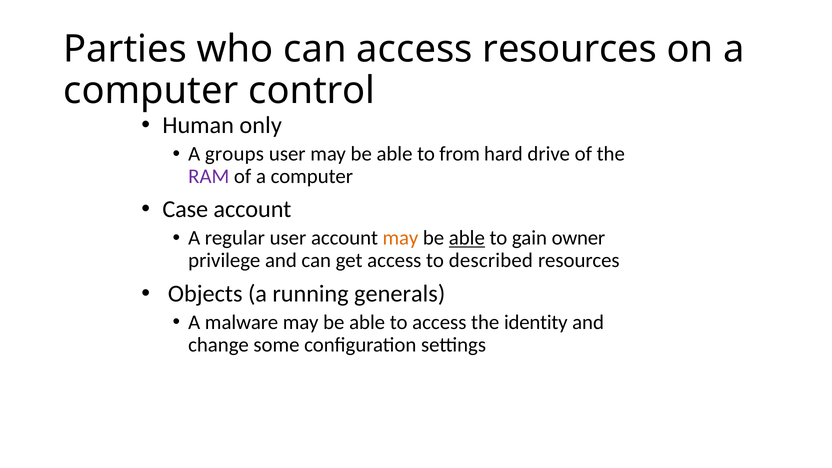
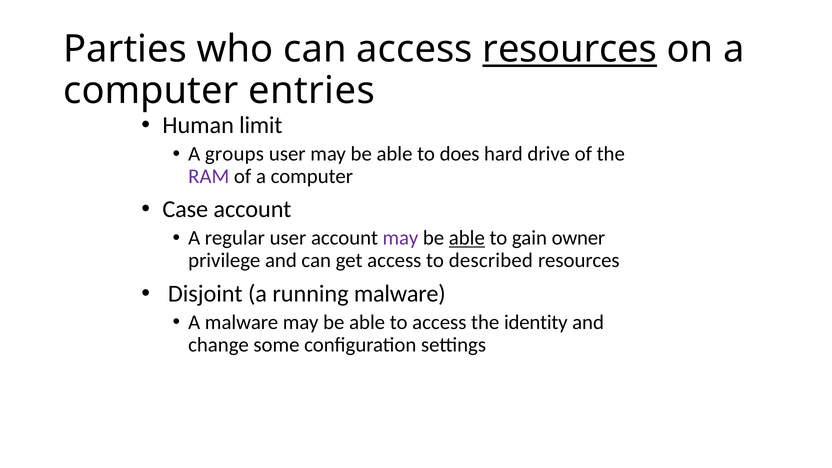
resources at (570, 49) underline: none -> present
control: control -> entries
only: only -> limit
from: from -> does
may at (400, 238) colour: orange -> purple
Objects: Objects -> Disjoint
running generals: generals -> malware
